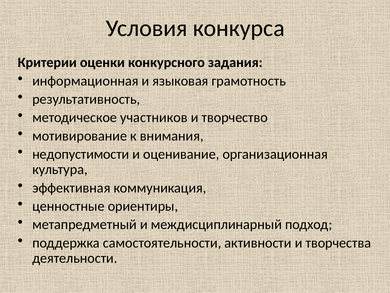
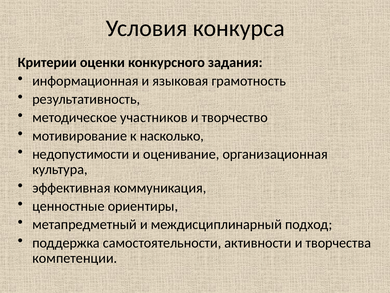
внимания: внимания -> насколько
деятельности: деятельности -> компетенции
